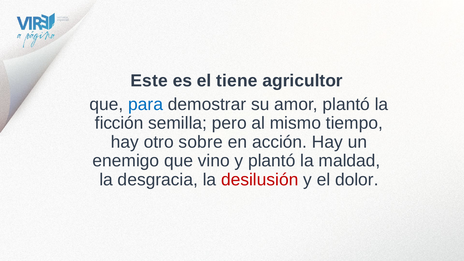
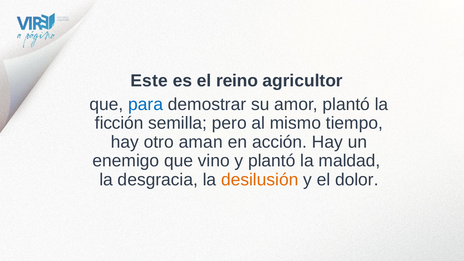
tiene: tiene -> reino
sobre: sobre -> aman
desilusión colour: red -> orange
